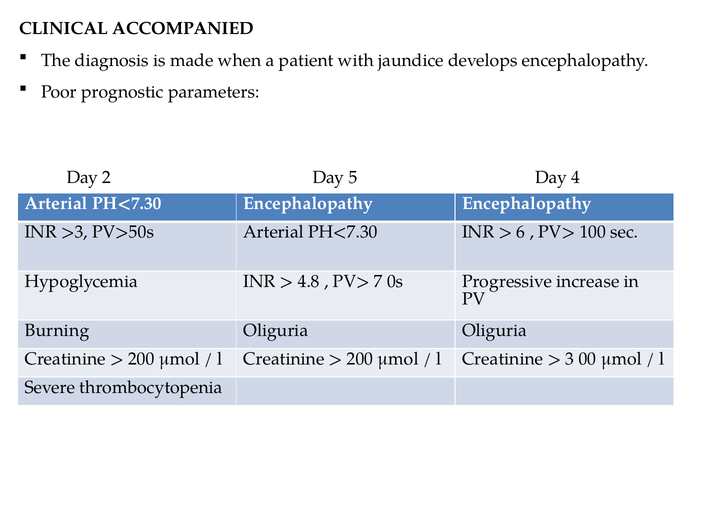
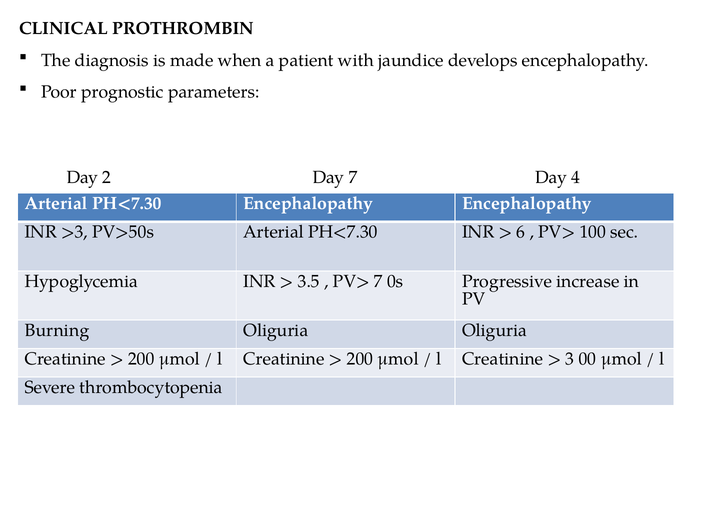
ACCOMPANIED: ACCOMPANIED -> PROTHROMBIN
Day 5: 5 -> 7
4.8: 4.8 -> 3.5
